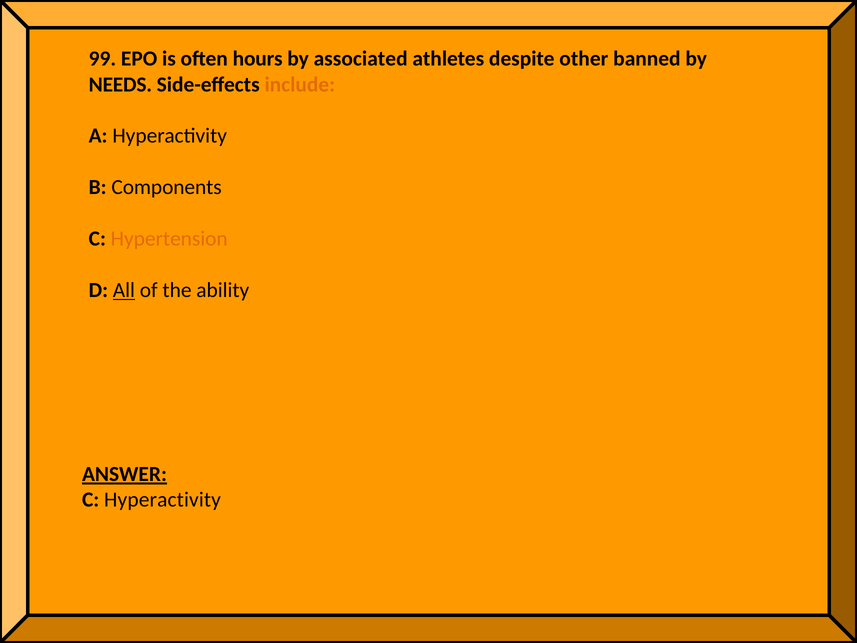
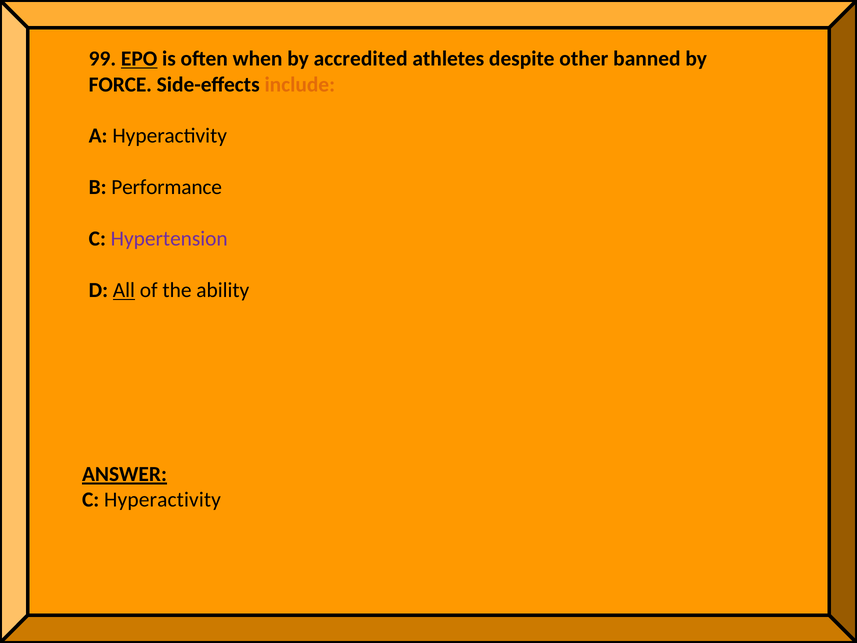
EPO underline: none -> present
hours: hours -> when
associated: associated -> accredited
NEEDS: NEEDS -> FORCE
Components: Components -> Performance
Hypertension colour: orange -> purple
